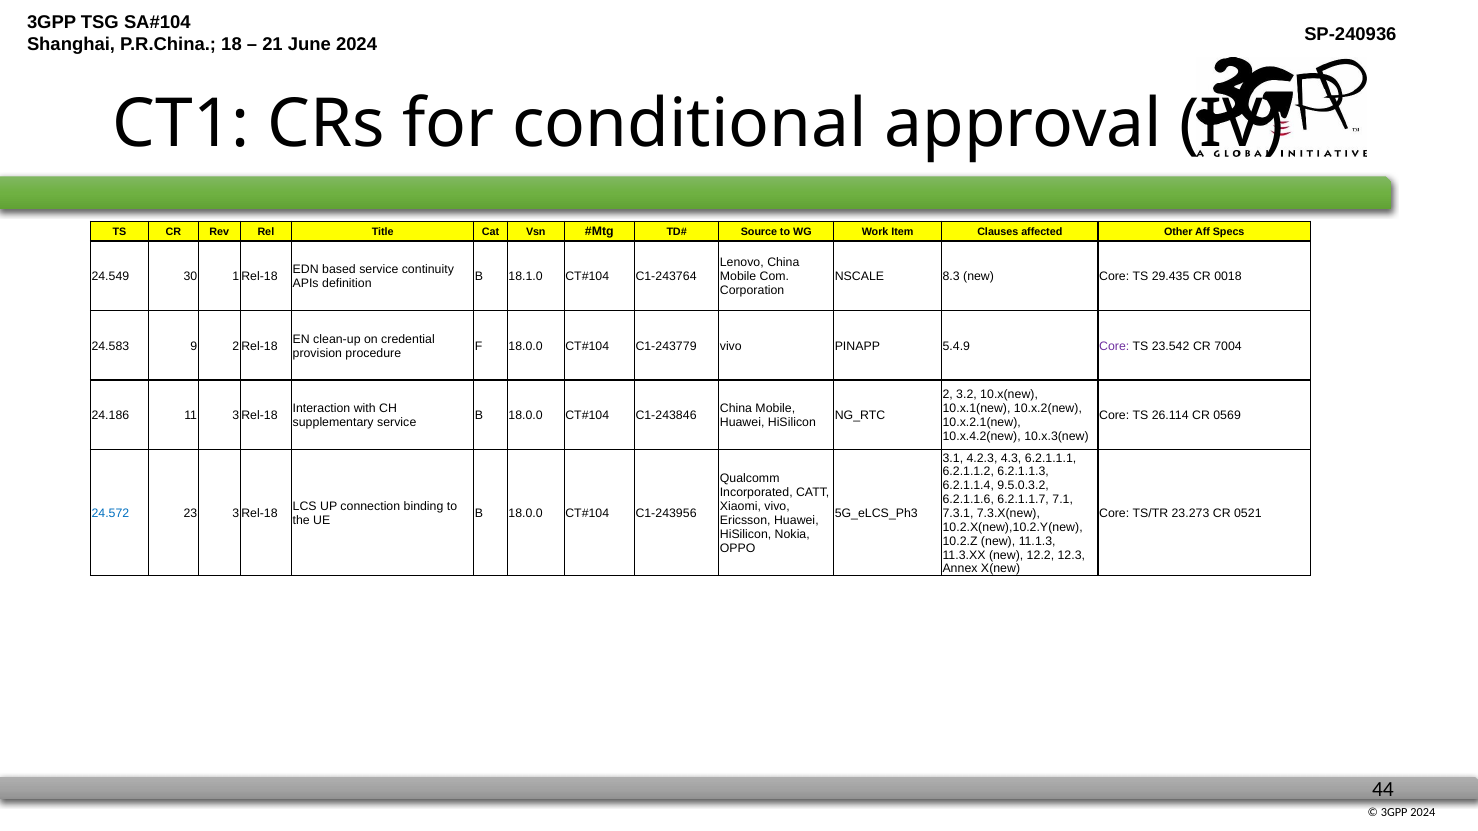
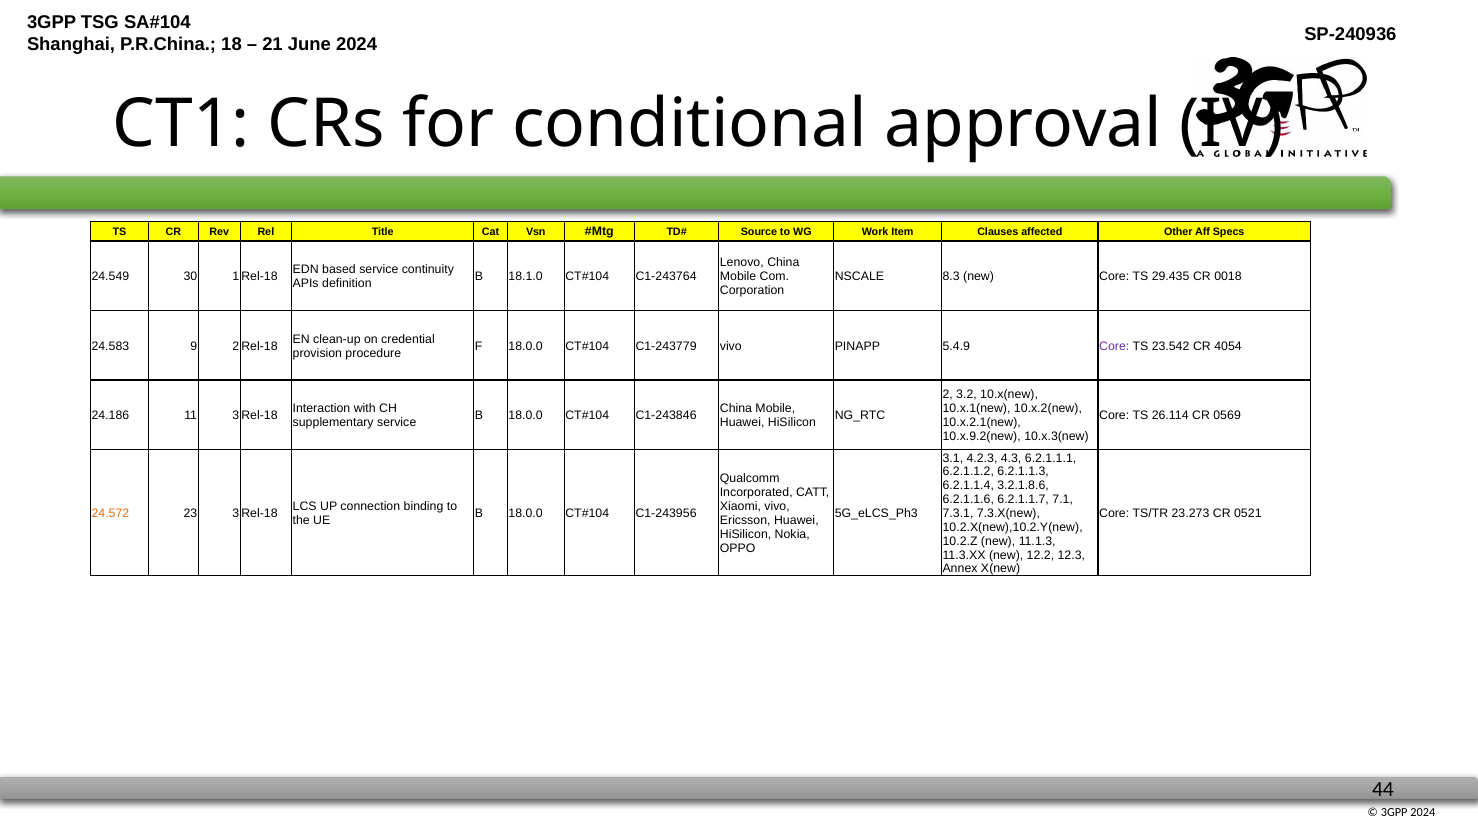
7004: 7004 -> 4054
10.x.4.2(new: 10.x.4.2(new -> 10.x.9.2(new
9.5.0.3.2: 9.5.0.3.2 -> 3.2.1.8.6
24.572 colour: blue -> orange
